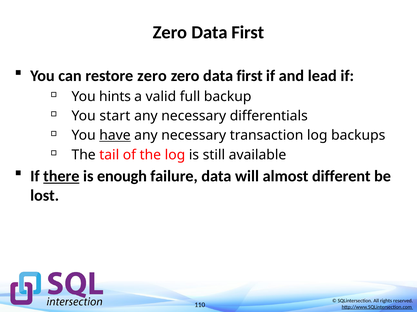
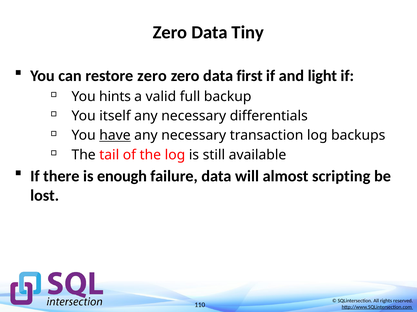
First at (248, 33): First -> Tiny
lead: lead -> light
start: start -> itself
there underline: present -> none
different: different -> scripting
